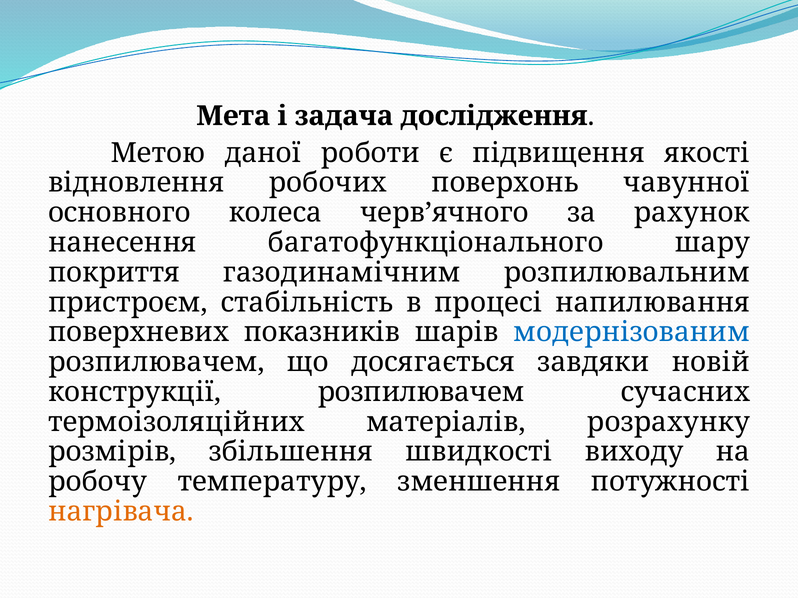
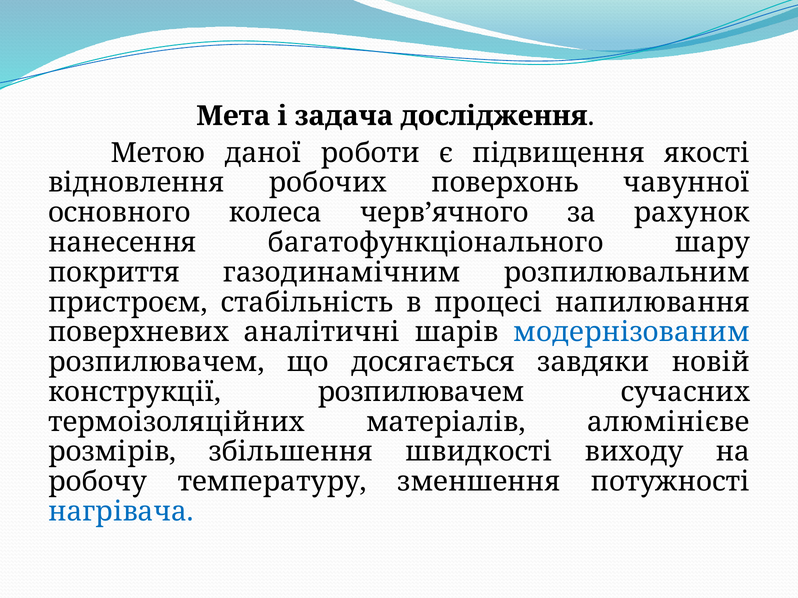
показників: показників -> аналітичні
розрахунку: розрахунку -> алюмінієве
нагрівача colour: orange -> blue
